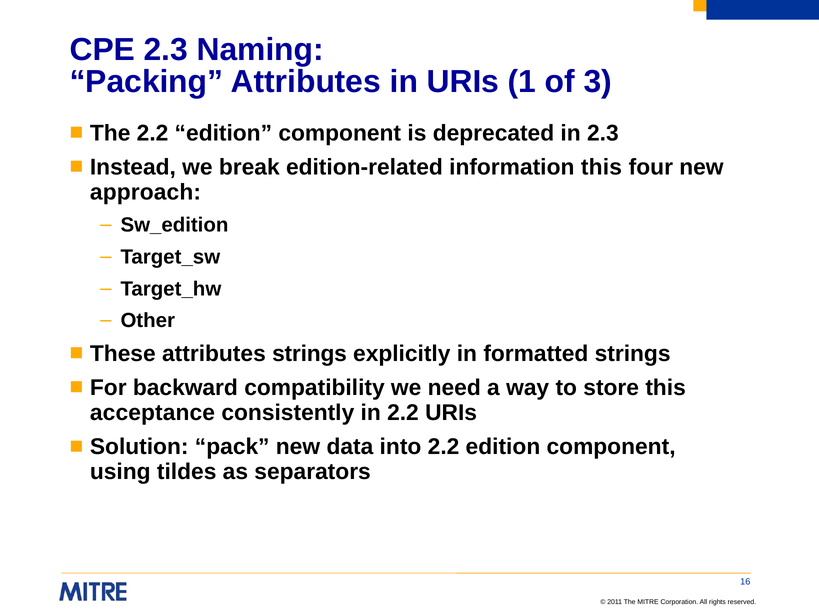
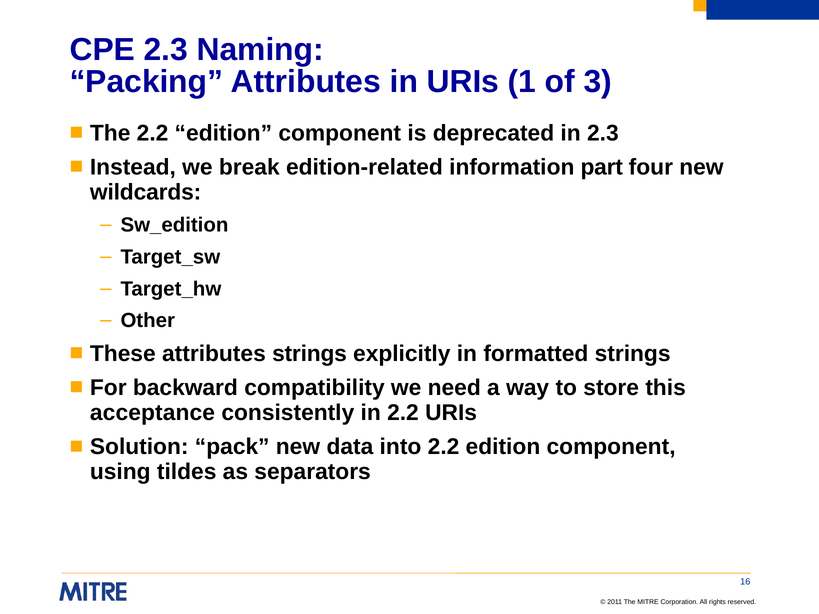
information this: this -> part
approach: approach -> wildcards
